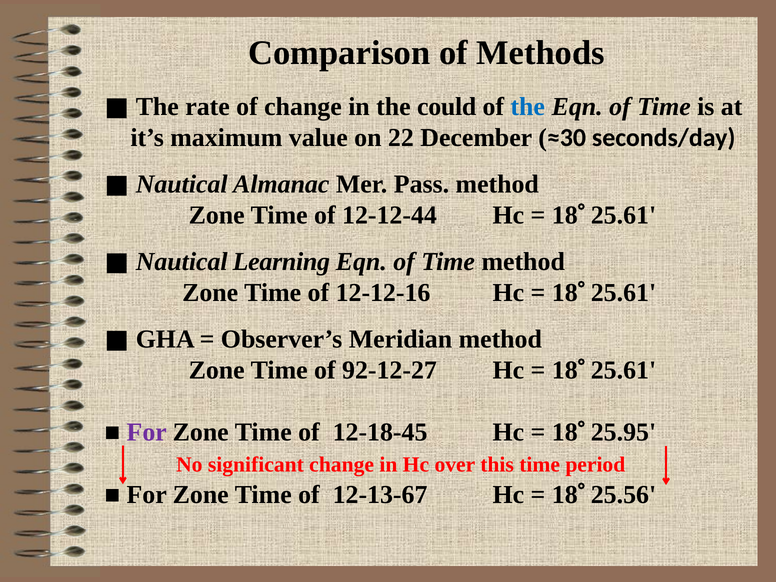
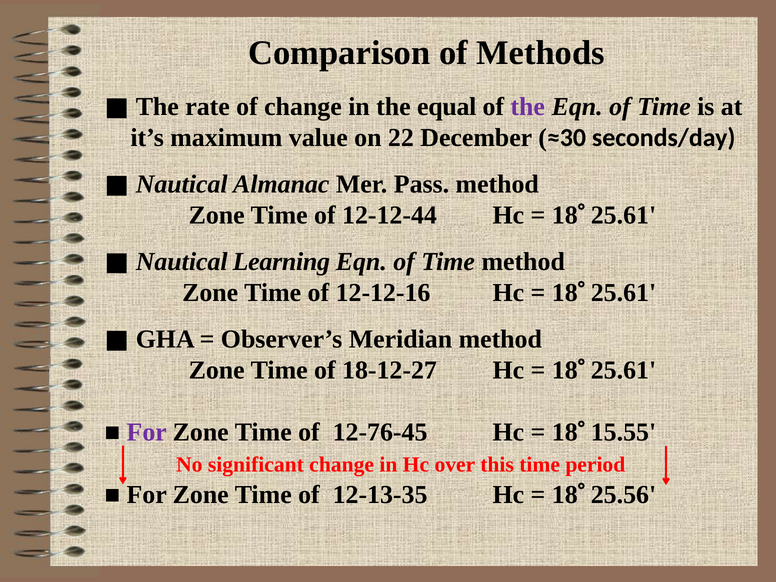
could: could -> equal
the at (528, 107) colour: blue -> purple
92-12-27: 92-12-27 -> 18-12-27
12-18-45: 12-18-45 -> 12-76-45
25.95: 25.95 -> 15.55
12-13-67: 12-13-67 -> 12-13-35
